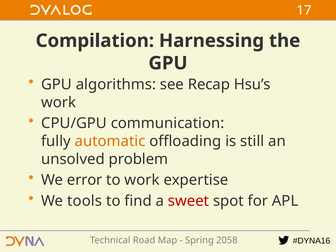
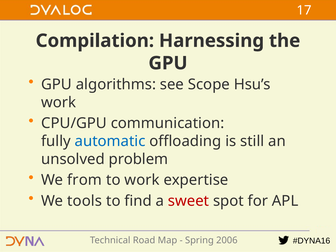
Recap: Recap -> Scope
automatic colour: orange -> blue
error: error -> from
2058: 2058 -> 2006
